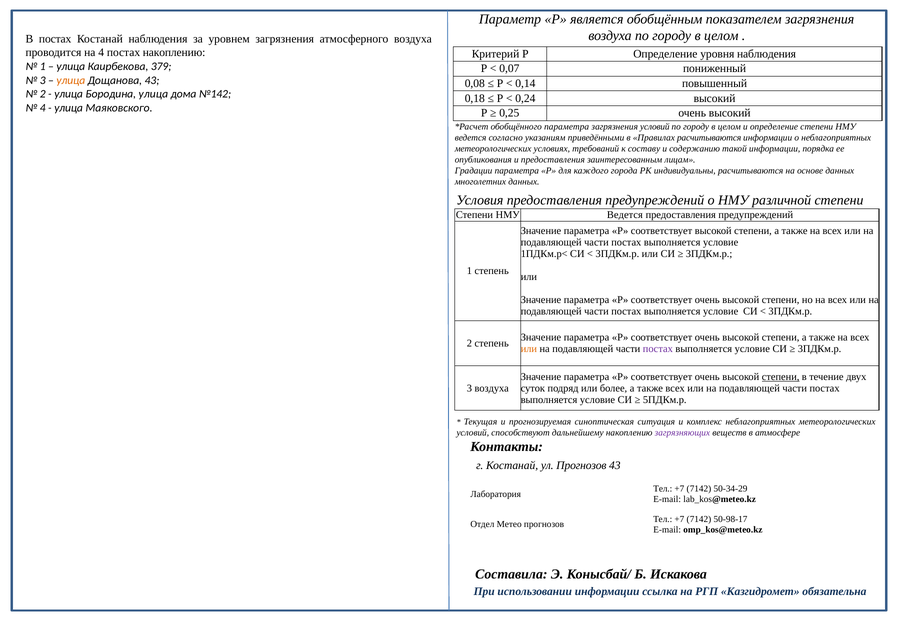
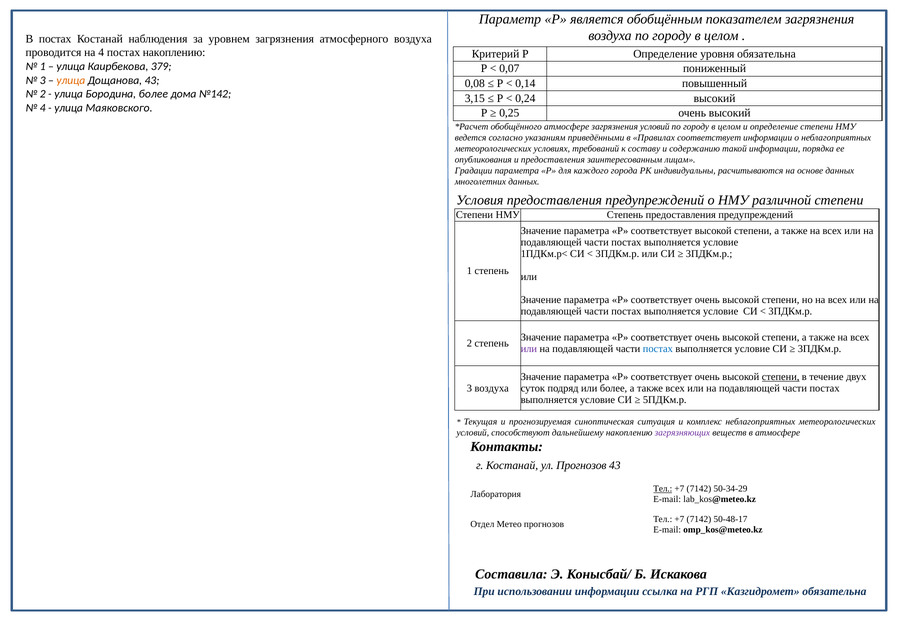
уровня наблюдения: наблюдения -> обязательна
Бородина улица: улица -> более
0,18: 0,18 -> 3,15
обобщённого параметра: параметра -> атмосфере
Правилах расчитываются: расчитываются -> соответствует
Ведется at (625, 215): Ведется -> Степень
или at (529, 349) colour: orange -> purple
постах at (658, 349) colour: purple -> blue
Тел at (663, 489) underline: none -> present
50-98-17: 50-98-17 -> 50-48-17
